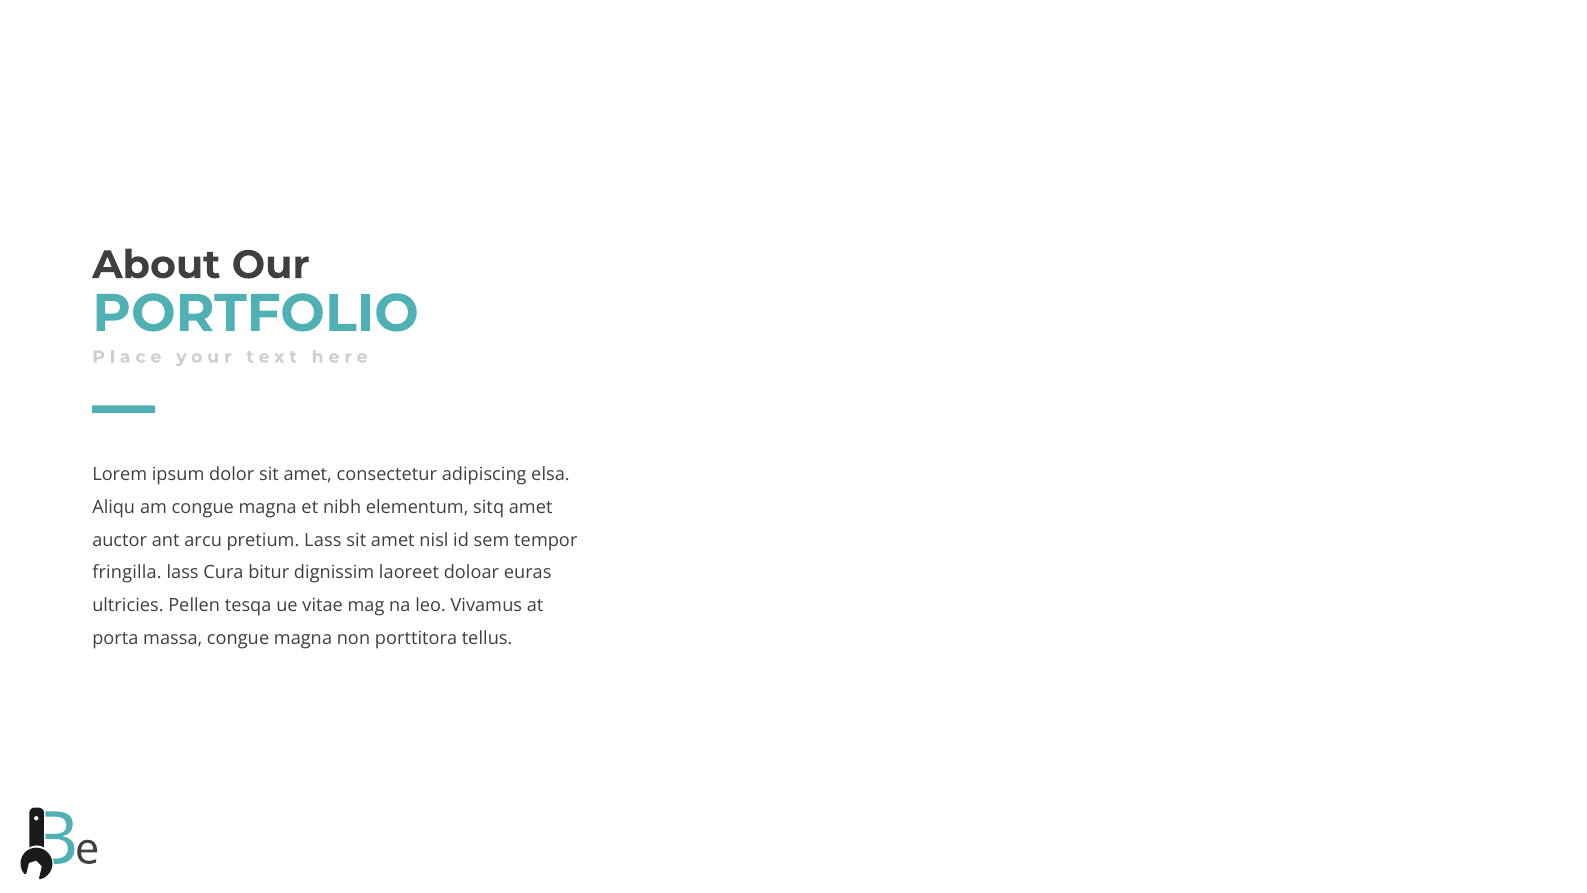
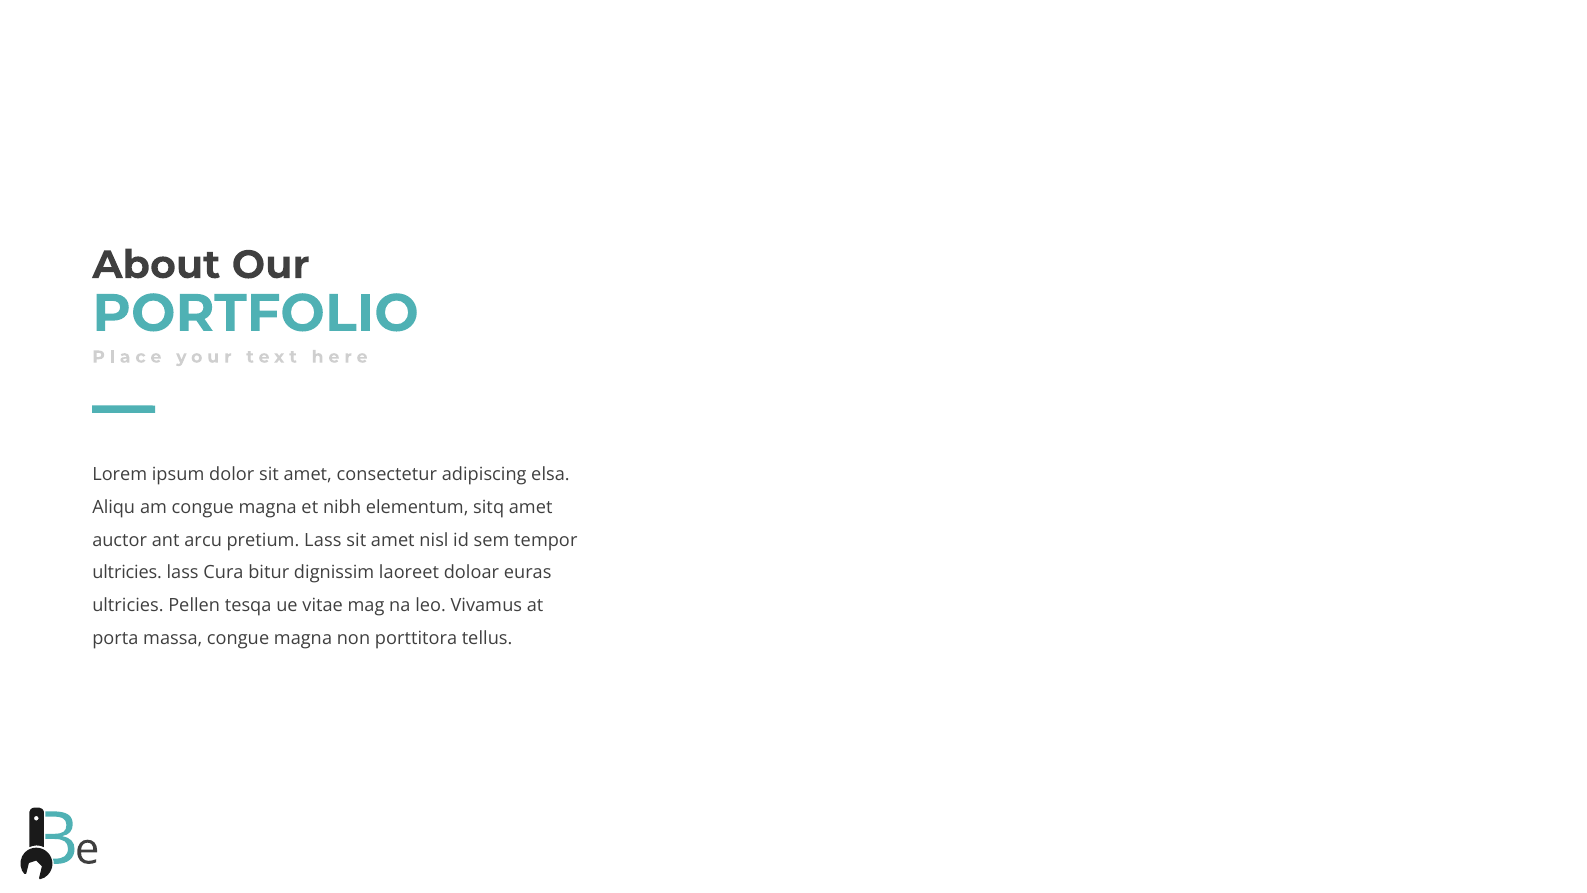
fringilla at (127, 573): fringilla -> ultricies
